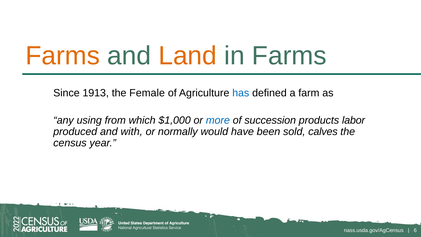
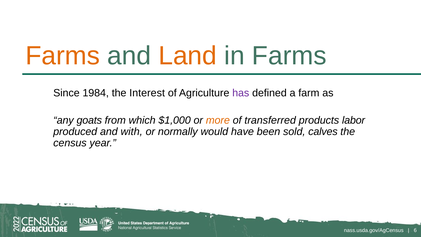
1913: 1913 -> 1984
Female: Female -> Interest
has colour: blue -> purple
using: using -> goats
more colour: blue -> orange
succession: succession -> transferred
